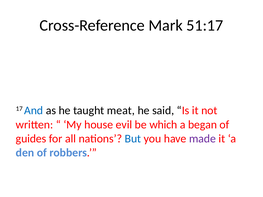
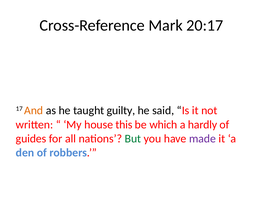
51:17: 51:17 -> 20:17
And colour: blue -> orange
meat: meat -> guilty
evil: evil -> this
began: began -> hardly
But colour: blue -> green
